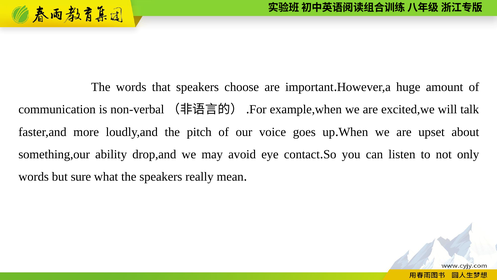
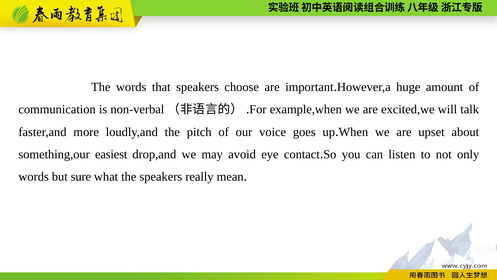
ability: ability -> easiest
